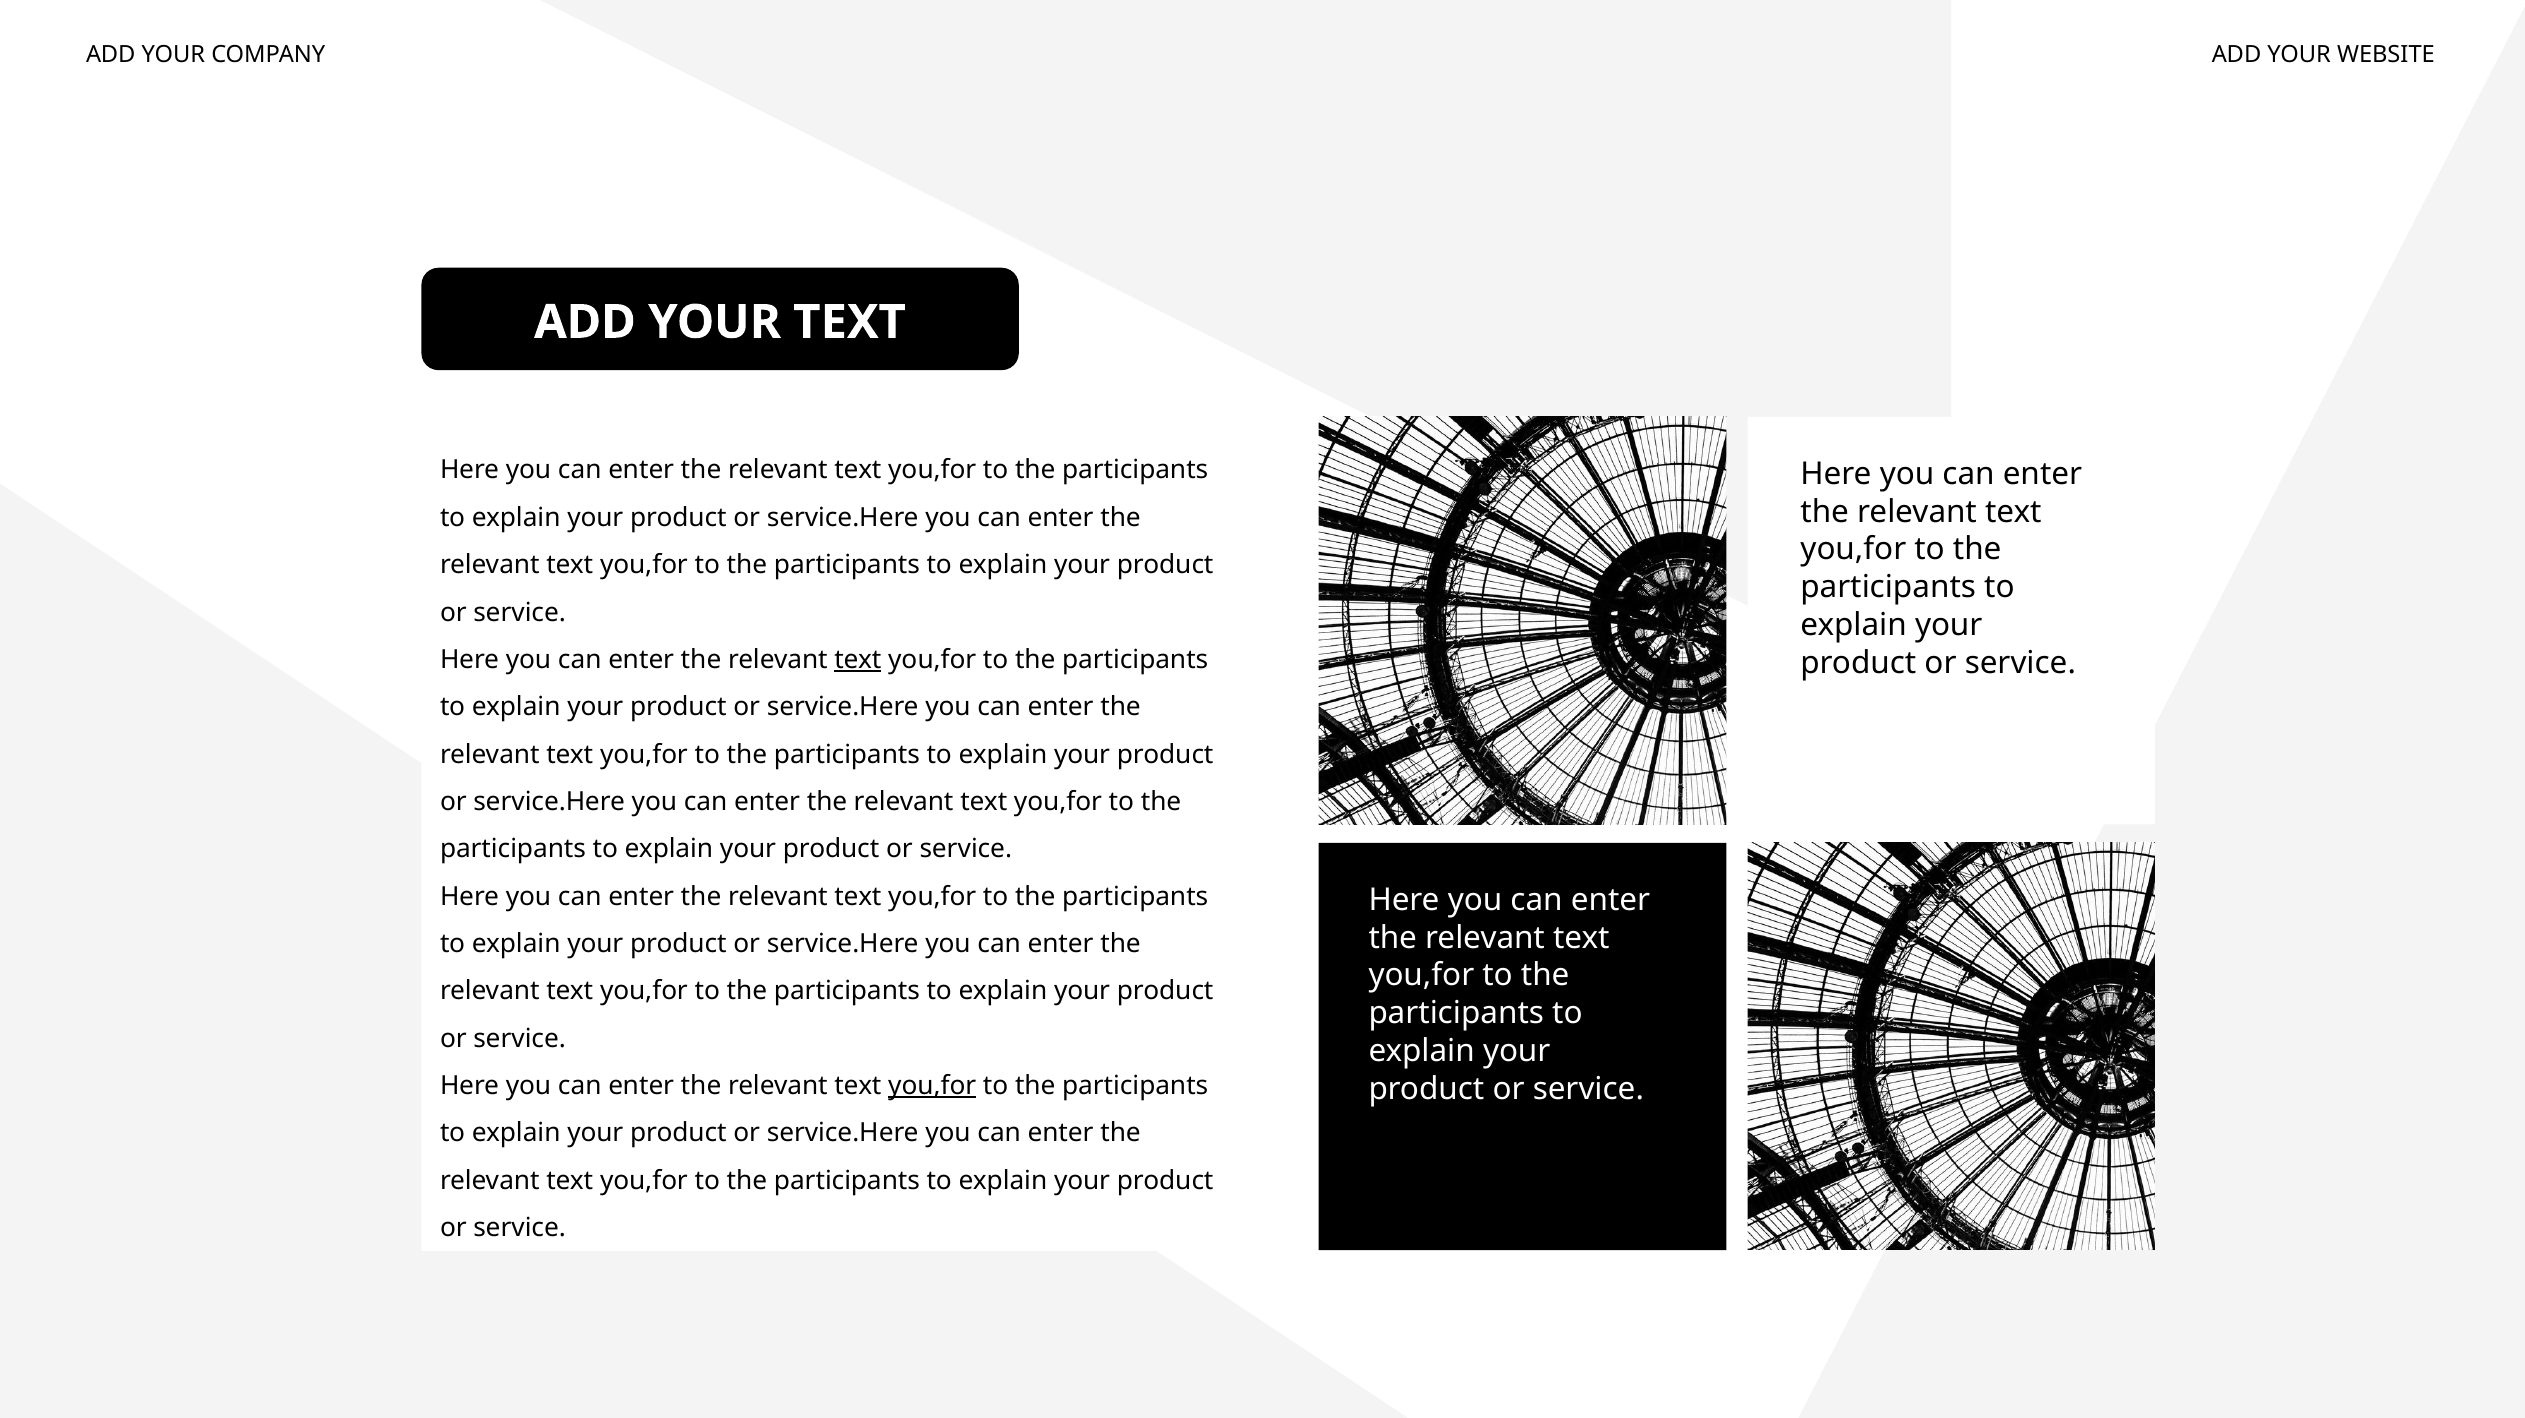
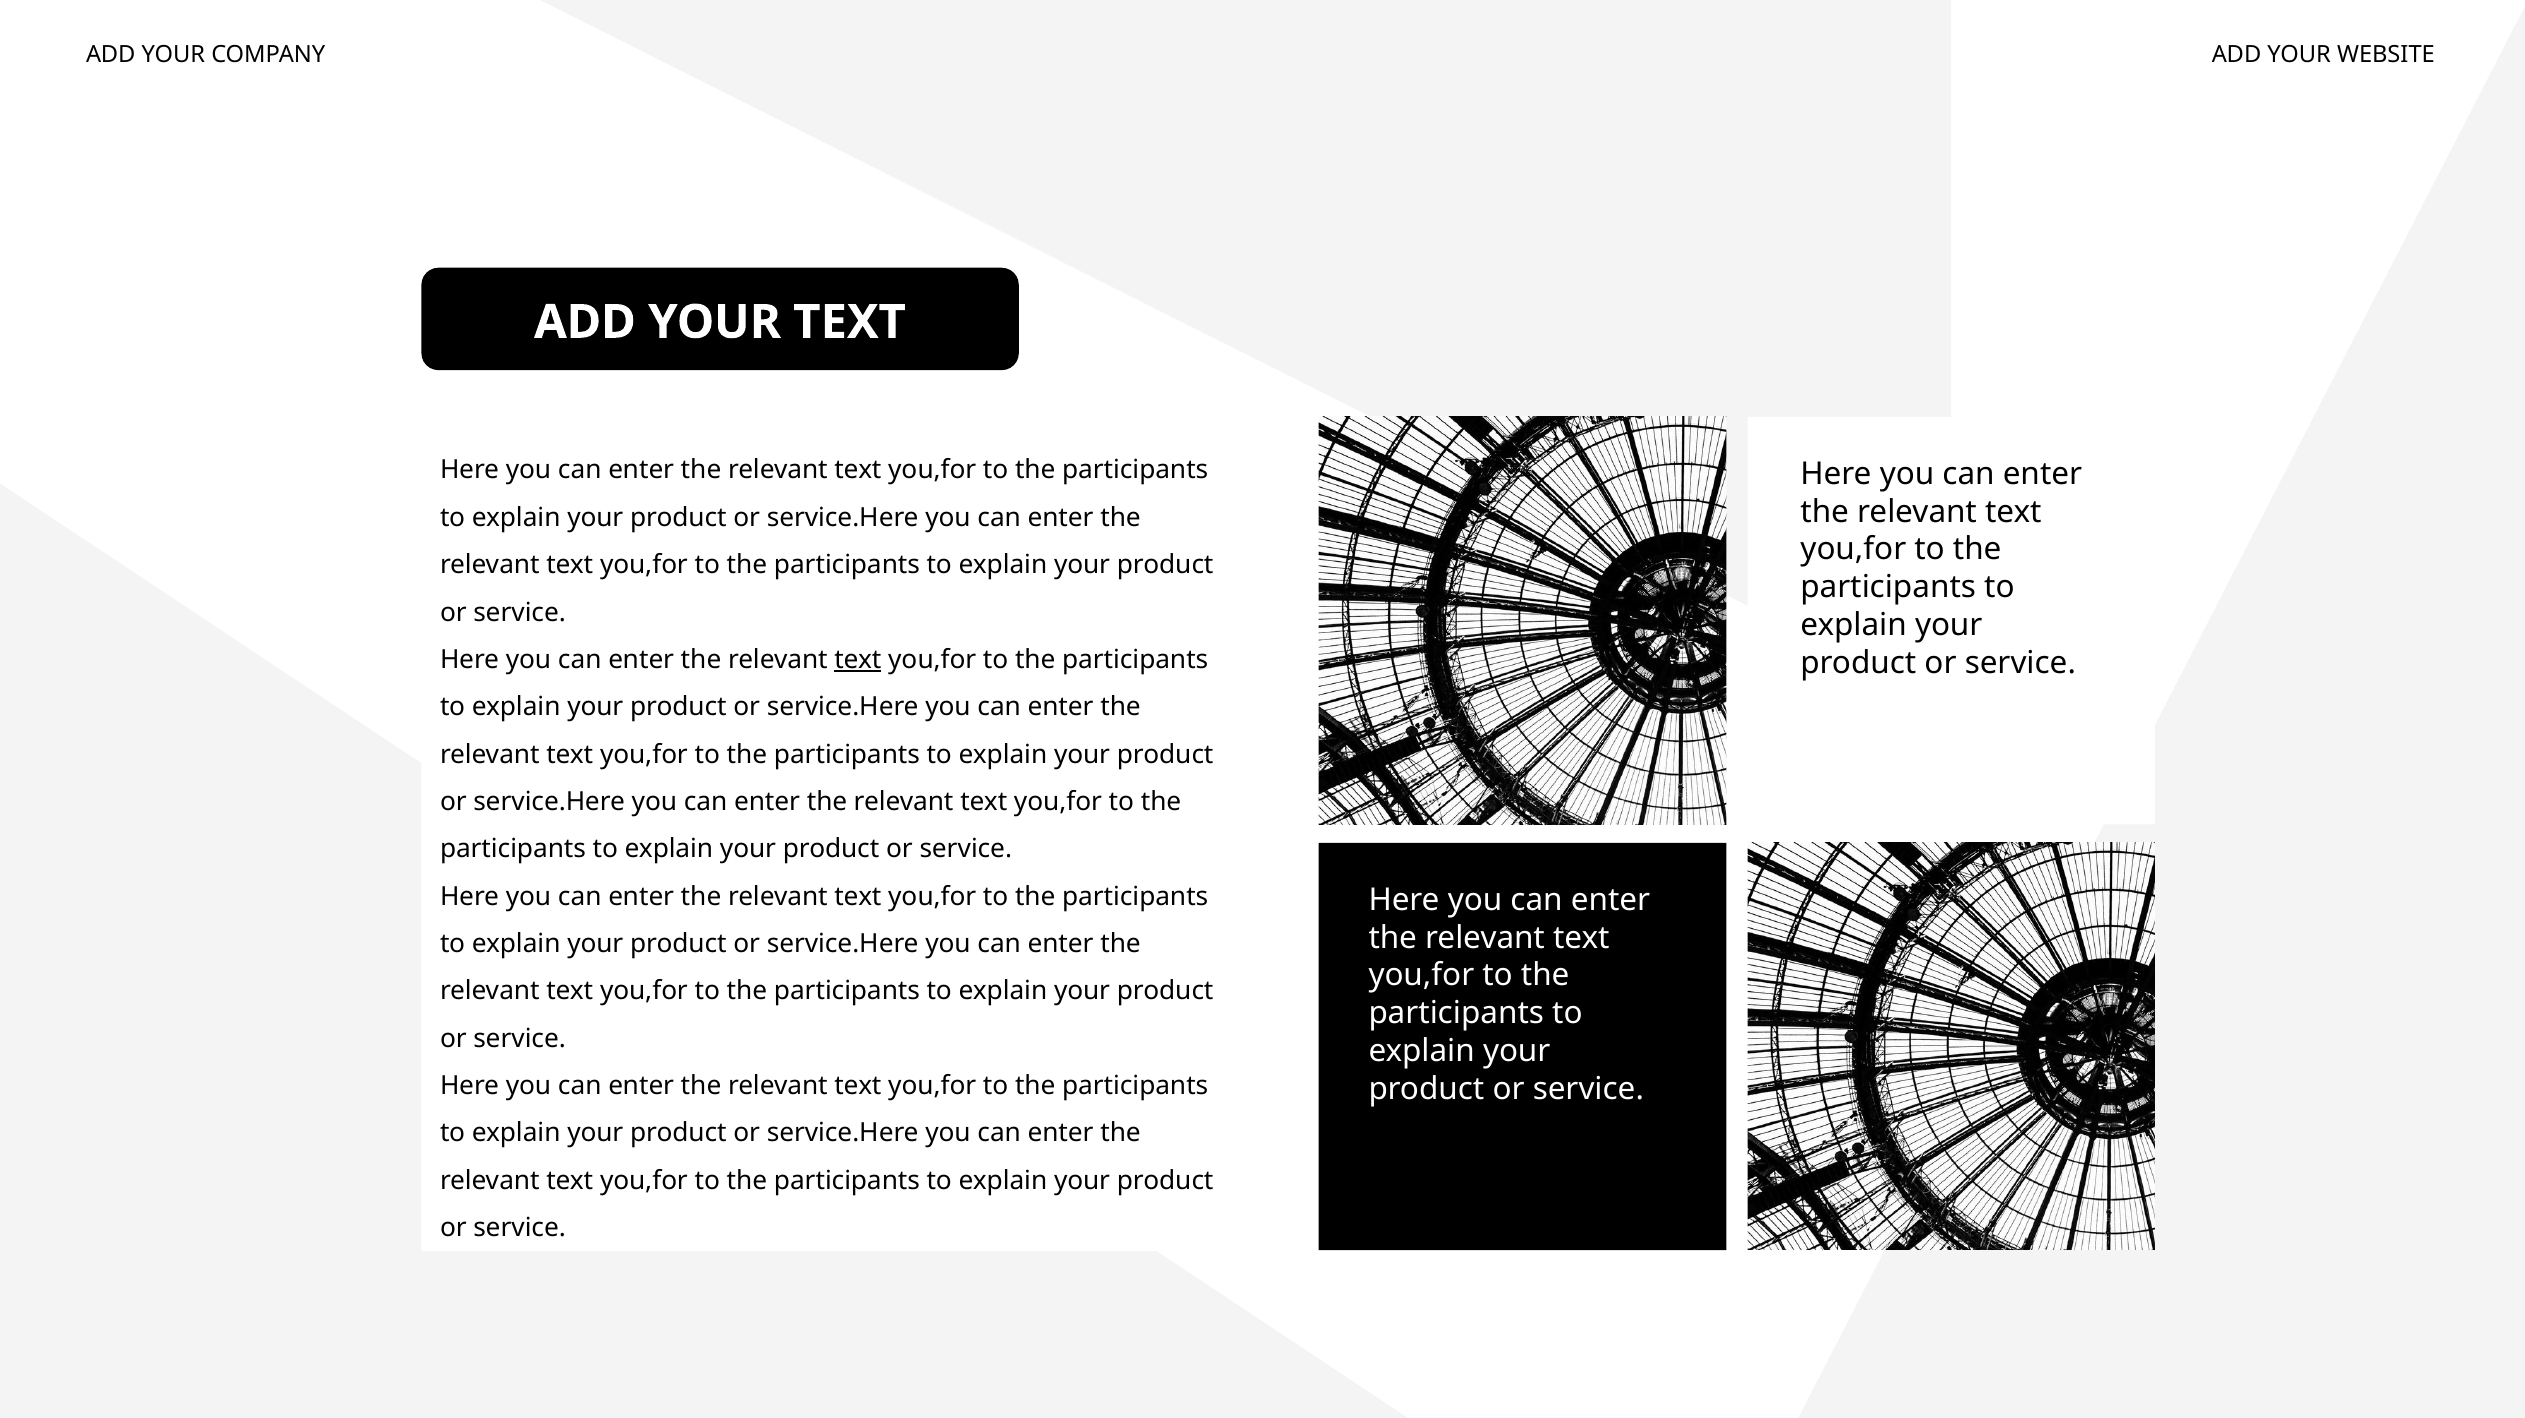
you,for at (932, 1086) underline: present -> none
